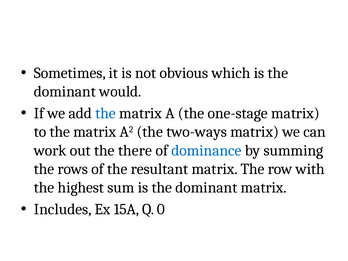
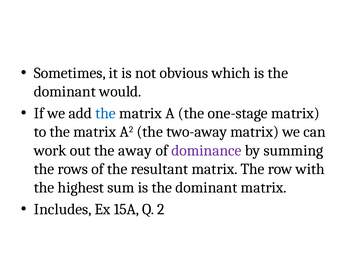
two-ways: two-ways -> two-away
there: there -> away
dominance colour: blue -> purple
0: 0 -> 2
